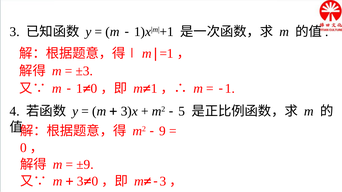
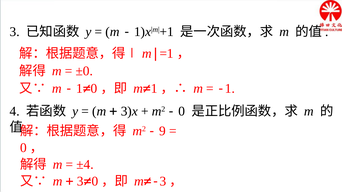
±3: ±3 -> ±0
5 at (182, 112): 5 -> 0
±9: ±9 -> ±4
